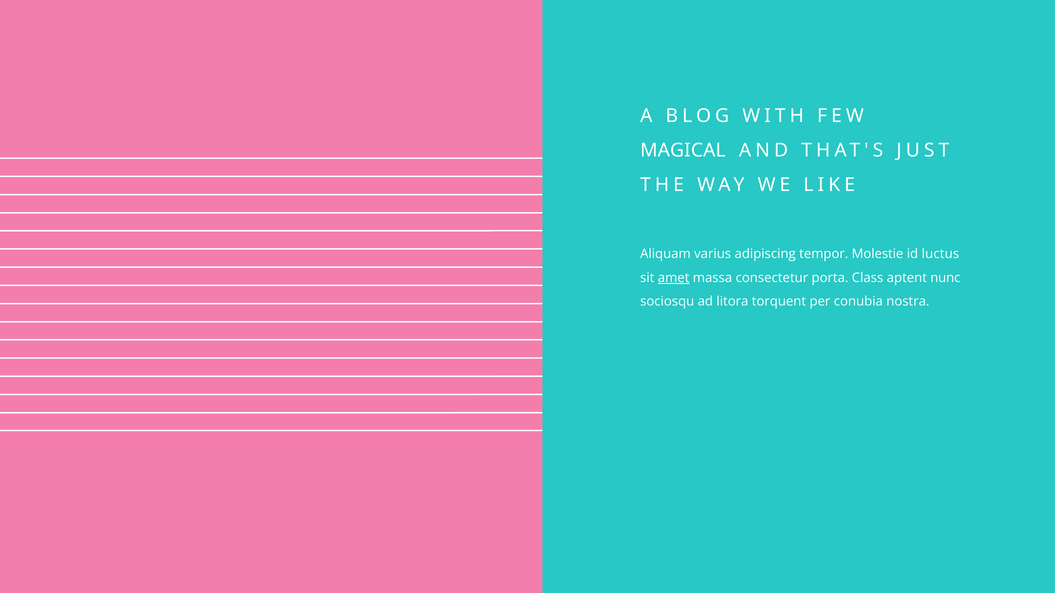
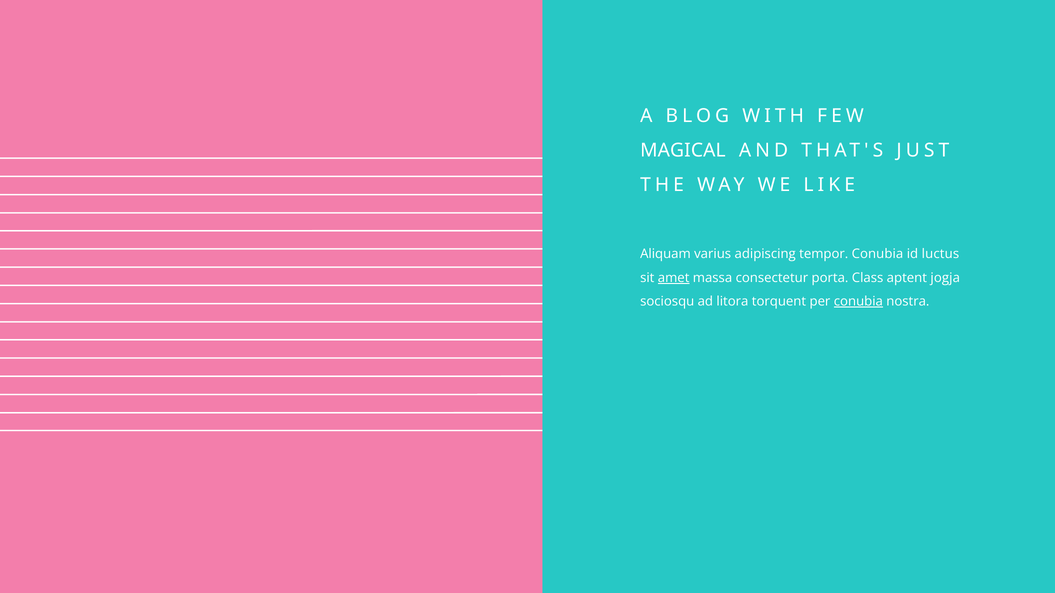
tempor Molestie: Molestie -> Conubia
nunc: nunc -> jogja
conubia at (858, 302) underline: none -> present
